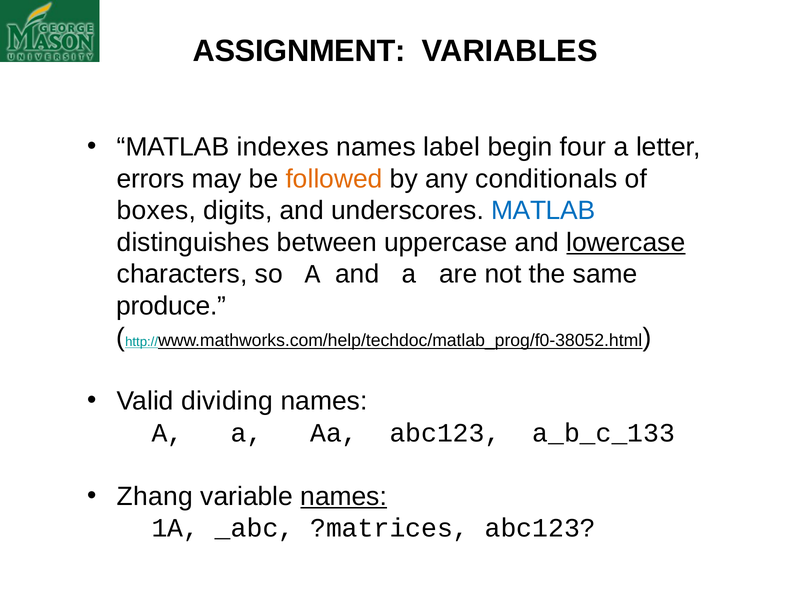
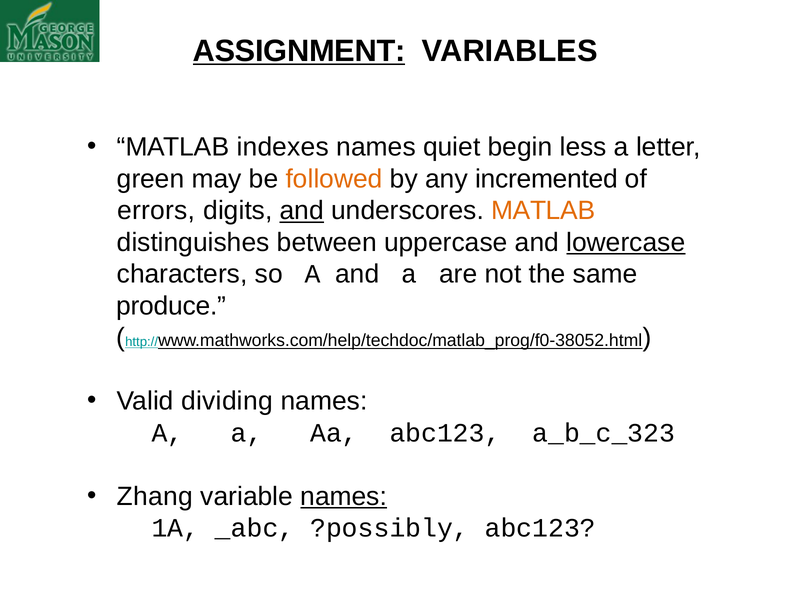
ASSIGNMENT underline: none -> present
label: label -> quiet
four: four -> less
errors: errors -> green
conditionals: conditionals -> incremented
boxes: boxes -> errors
and at (302, 211) underline: none -> present
MATLAB at (543, 211) colour: blue -> orange
a_b_c_133: a_b_c_133 -> a_b_c_323
?matrices: ?matrices -> ?possibly
